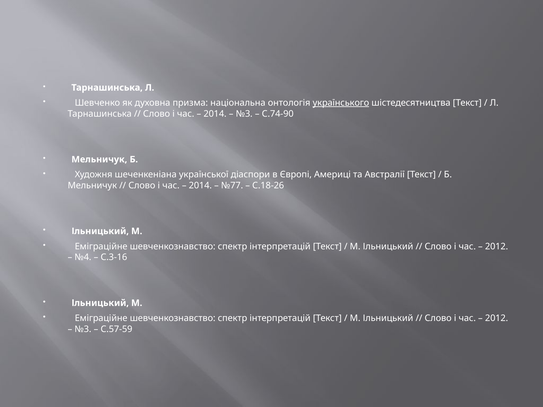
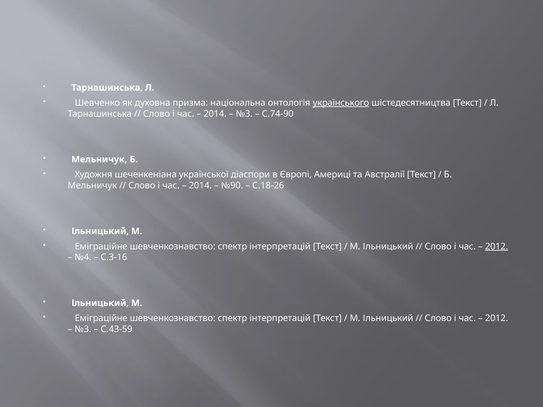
№77: №77 -> №90
2012 at (497, 247) underline: none -> present
С.57-59: С.57-59 -> С.43-59
